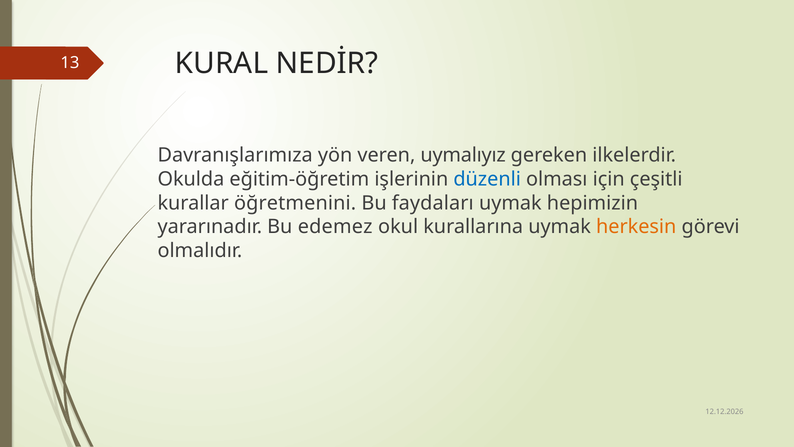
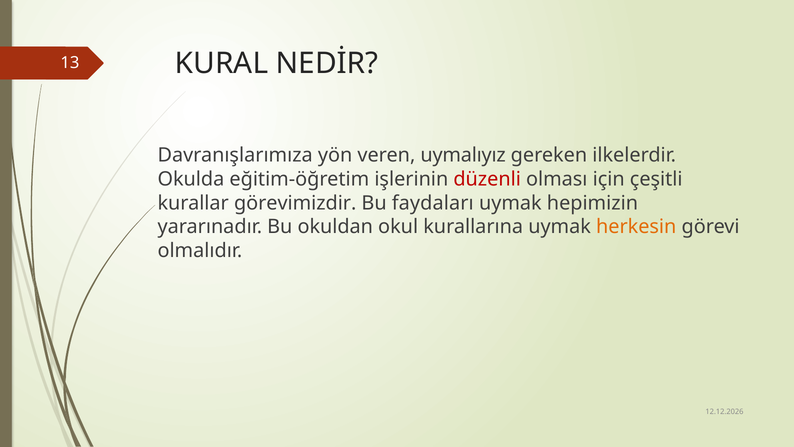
düzenli colour: blue -> red
öğretmenini: öğretmenini -> görevimizdir
edemez: edemez -> okuldan
